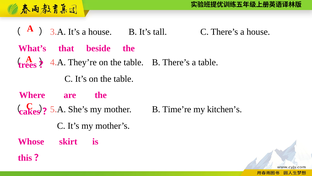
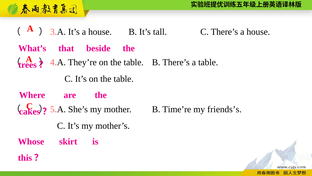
kitchen’s: kitchen’s -> friends’s
